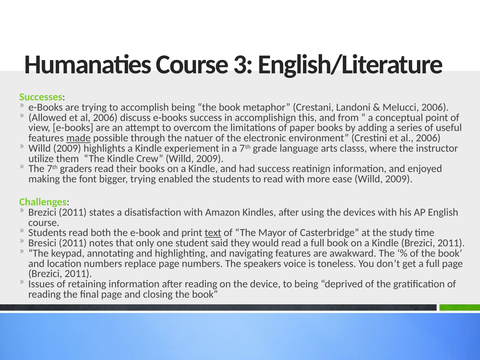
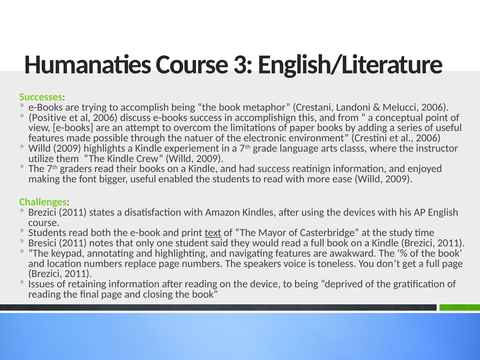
Allowed: Allowed -> Positive
made underline: present -> none
bigger trying: trying -> useful
